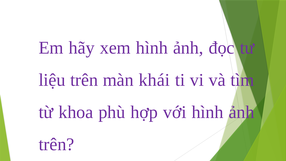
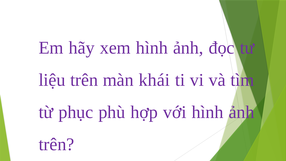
khoa: khoa -> phục
